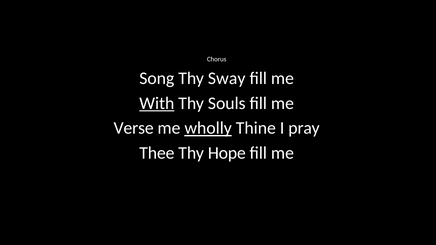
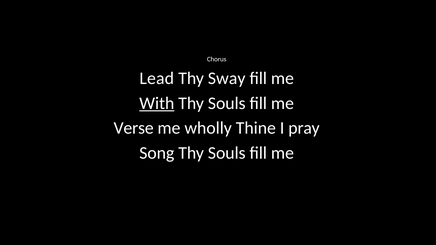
Song: Song -> Lead
wholly underline: present -> none
Thee: Thee -> Song
Hope at (227, 153): Hope -> Souls
